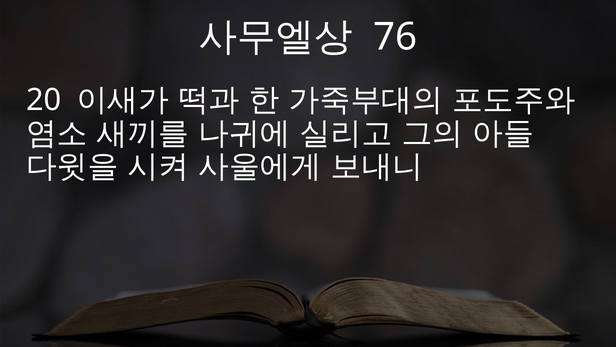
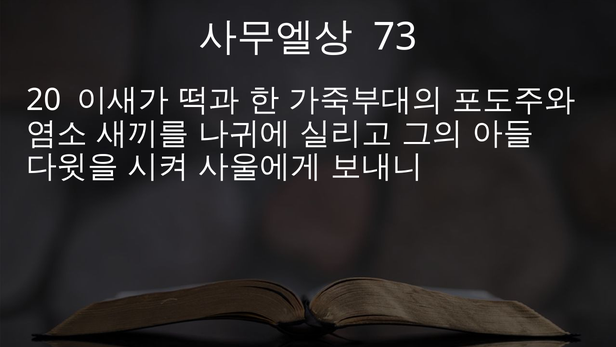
76: 76 -> 73
